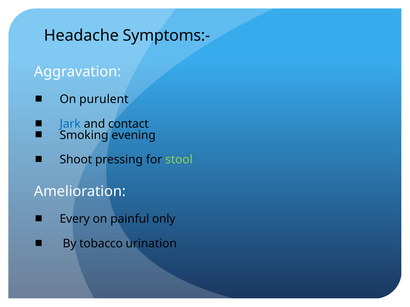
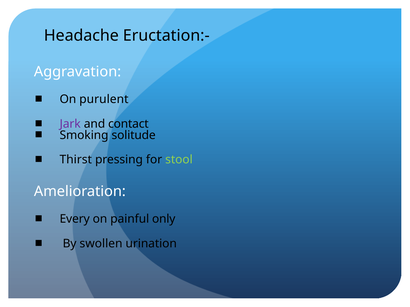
Symptoms:-: Symptoms:- -> Eructation:-
Jark colour: blue -> purple
evening: evening -> solitude
Shoot: Shoot -> Thirst
tobacco: tobacco -> swollen
